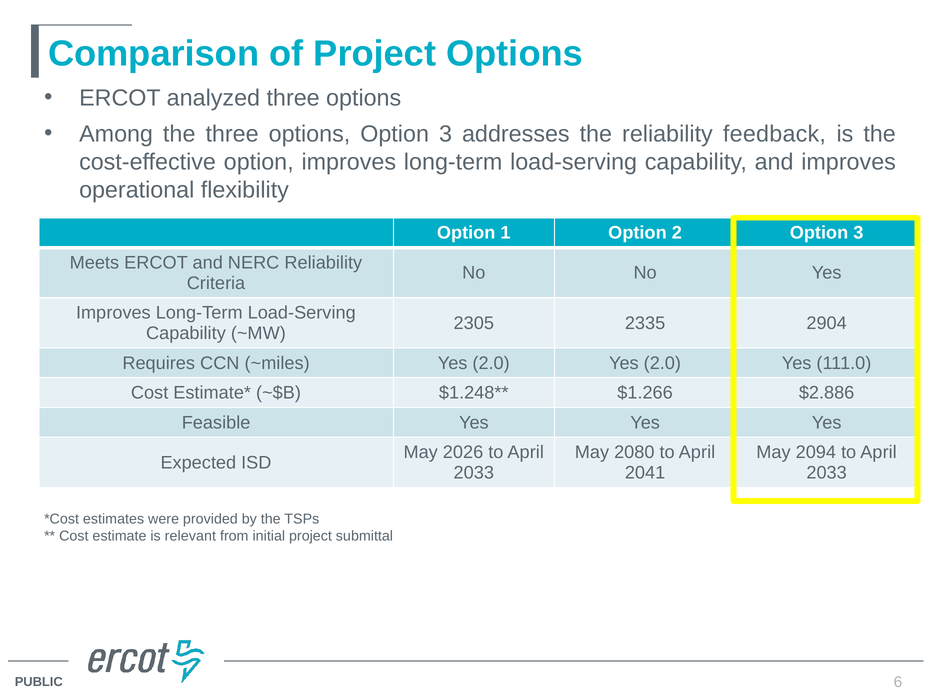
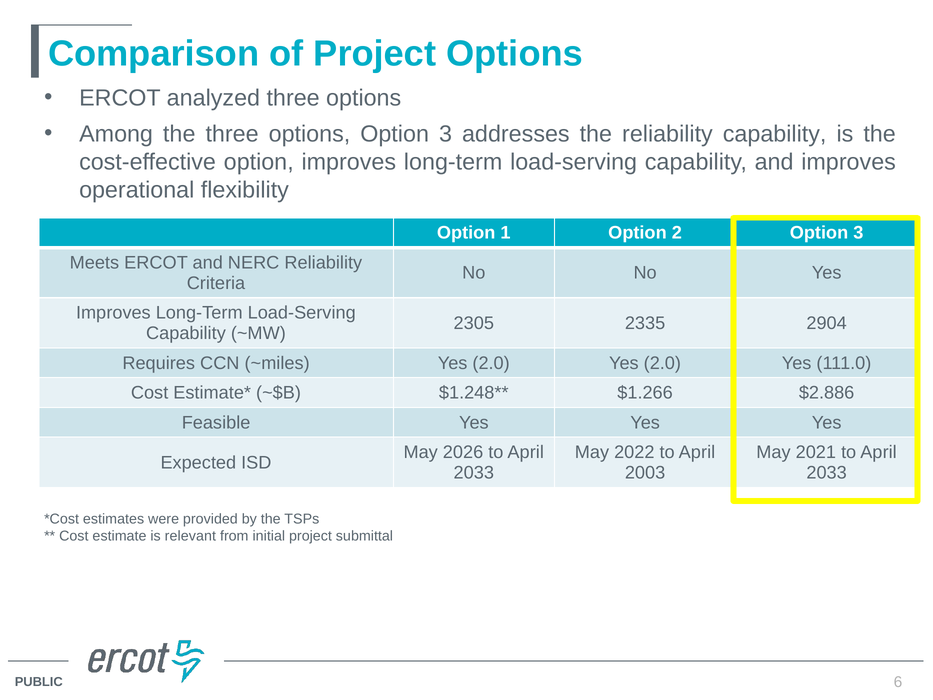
reliability feedback: feedback -> capability
2080: 2080 -> 2022
2094: 2094 -> 2021
2041: 2041 -> 2003
